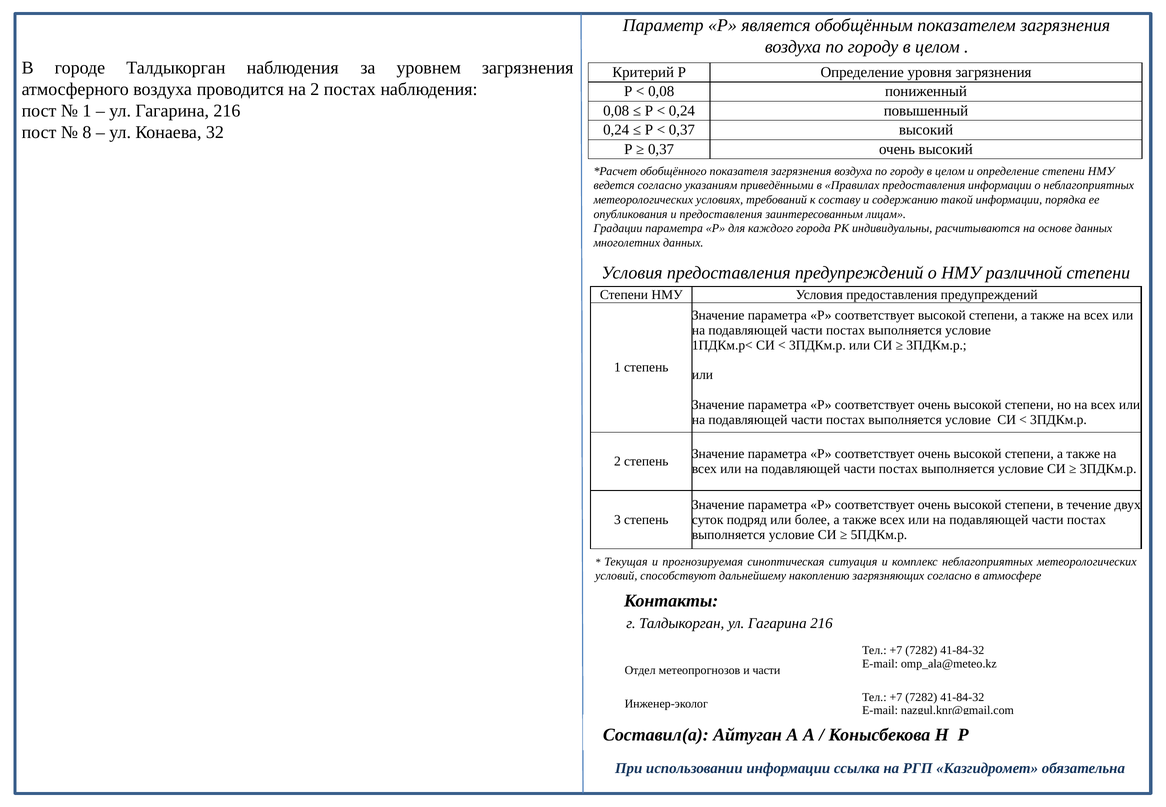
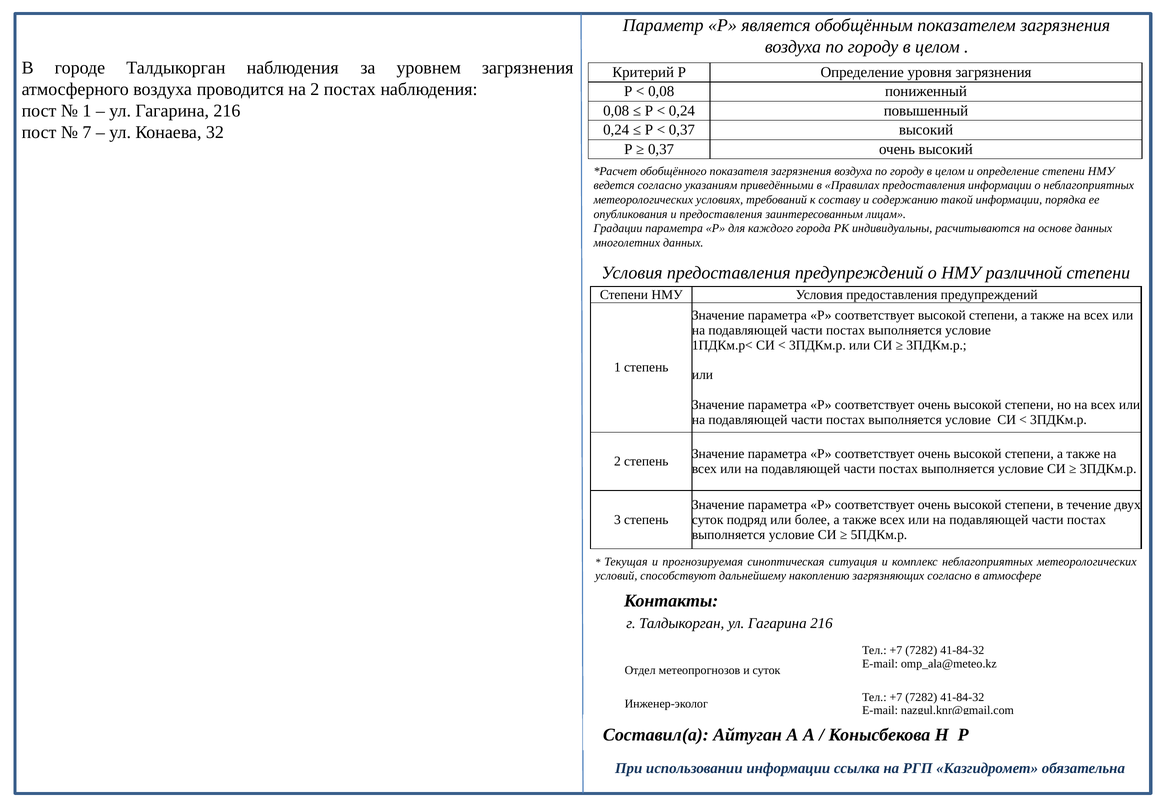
8: 8 -> 7
и части: части -> суток
